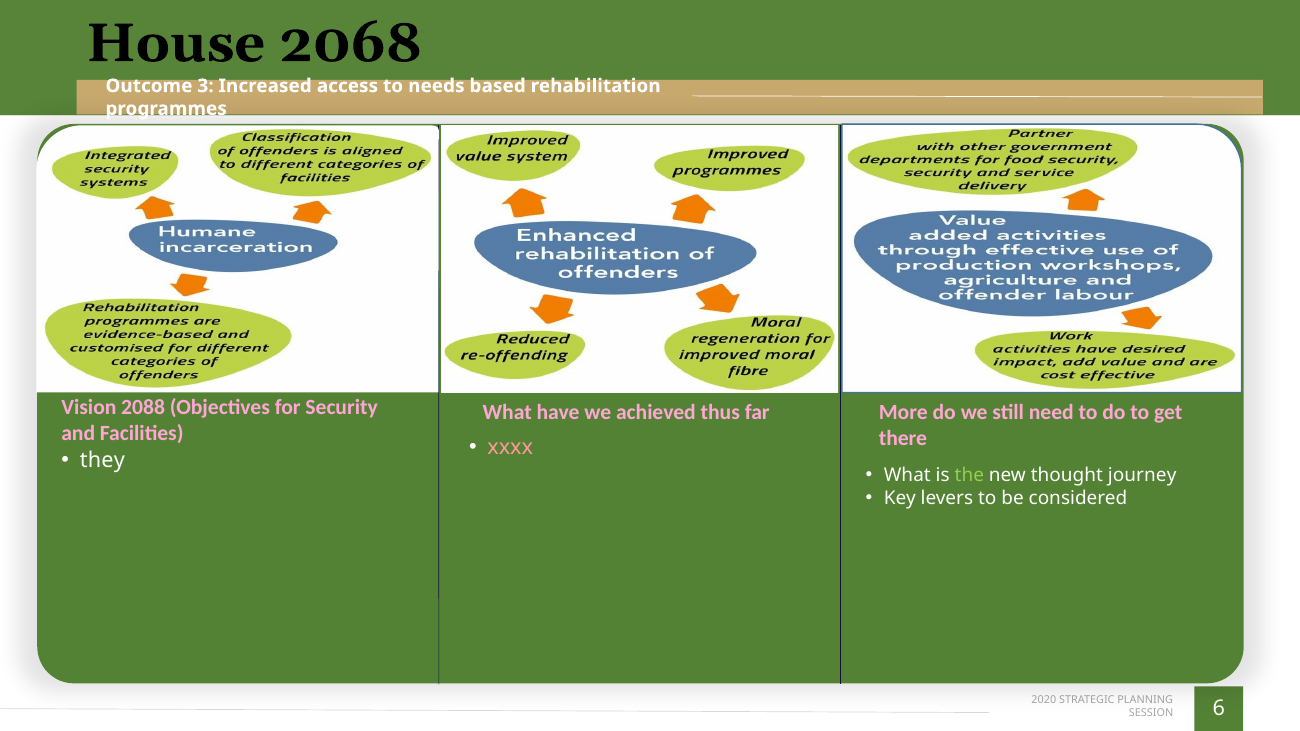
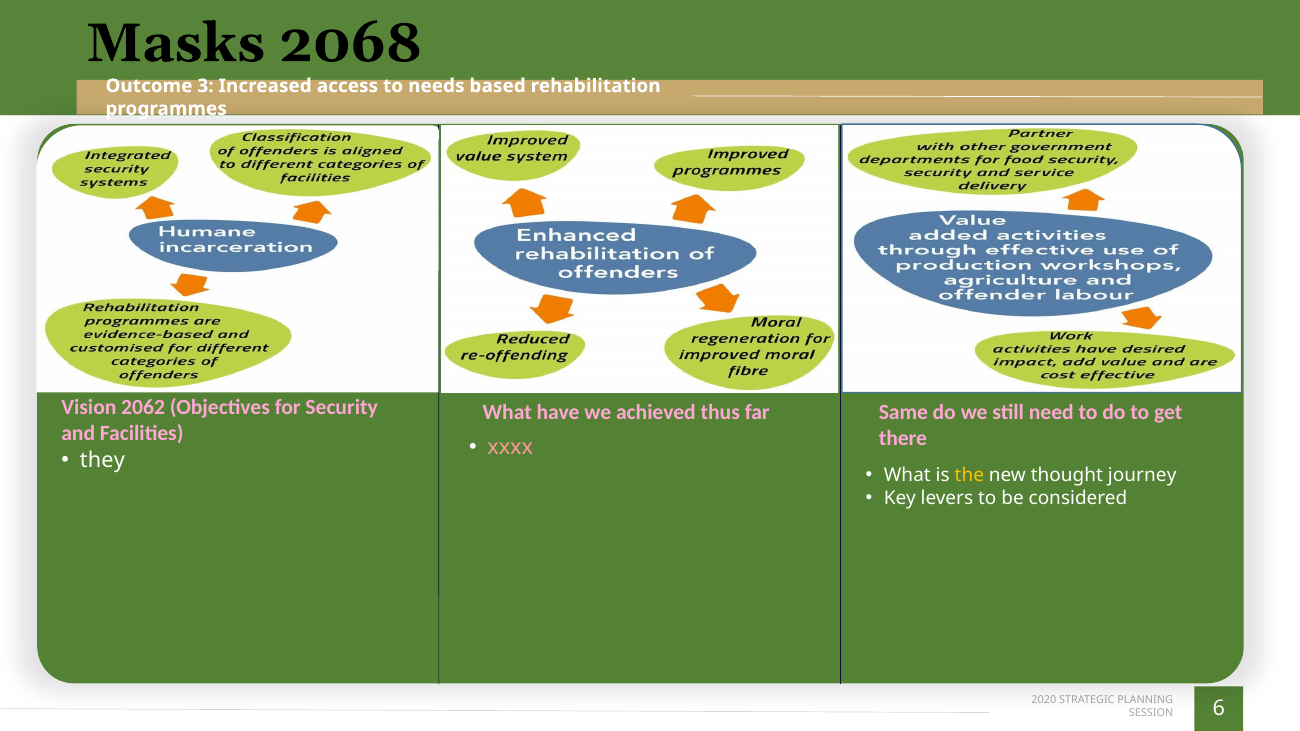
House: House -> Masks
2088: 2088 -> 2062
More: More -> Same
the colour: light green -> yellow
